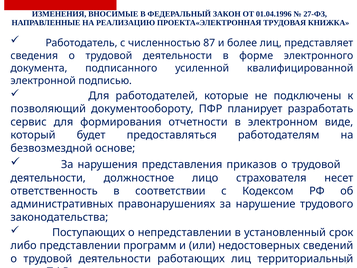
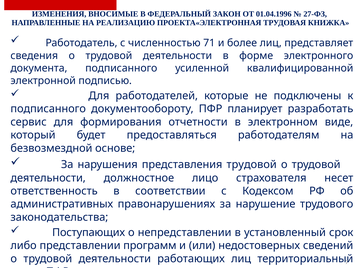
87: 87 -> 71
позволяющий at (48, 109): позволяющий -> подписанного
представления приказов: приказов -> трудовой
